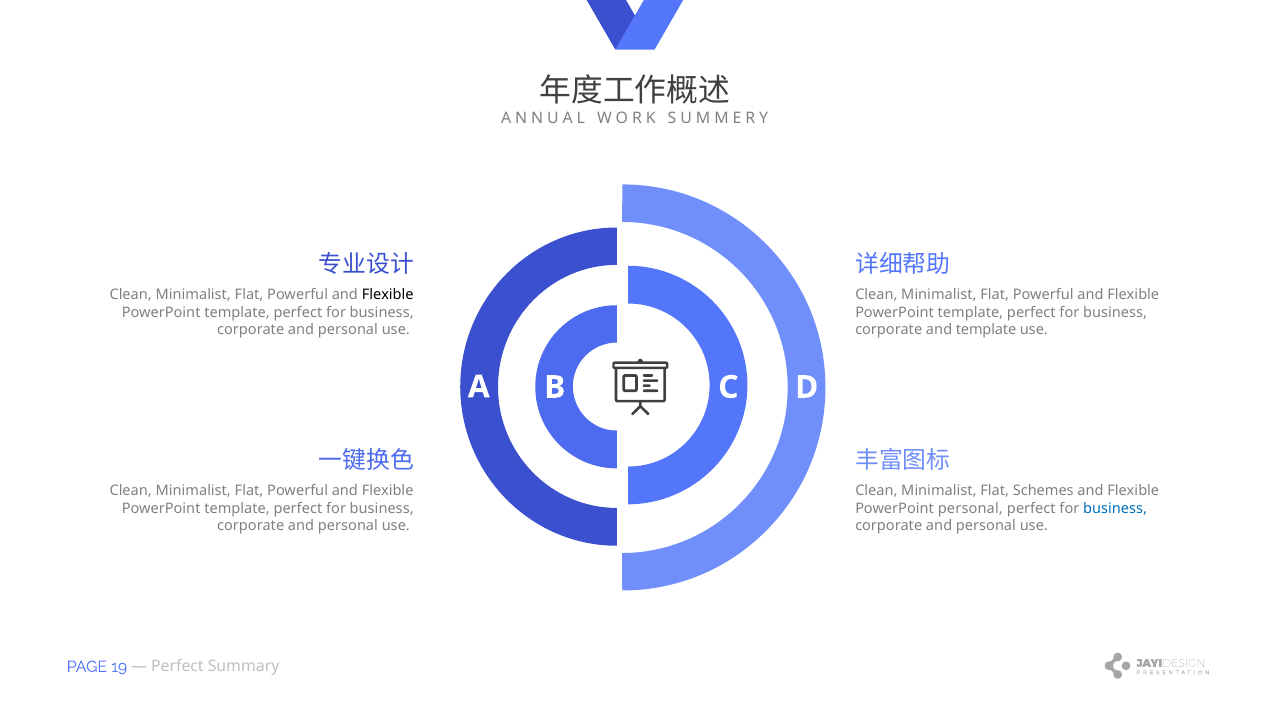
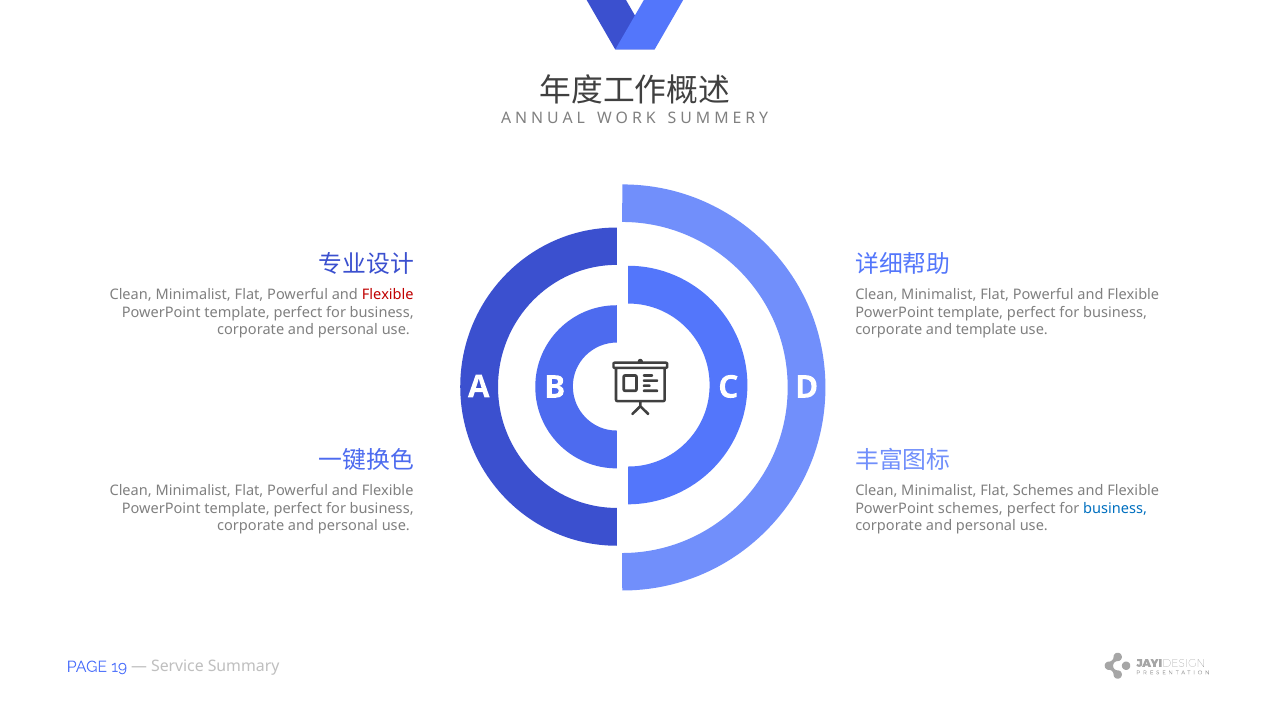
Flexible at (388, 295) colour: black -> red
PowerPoint personal: personal -> schemes
Perfect at (177, 667): Perfect -> Service
